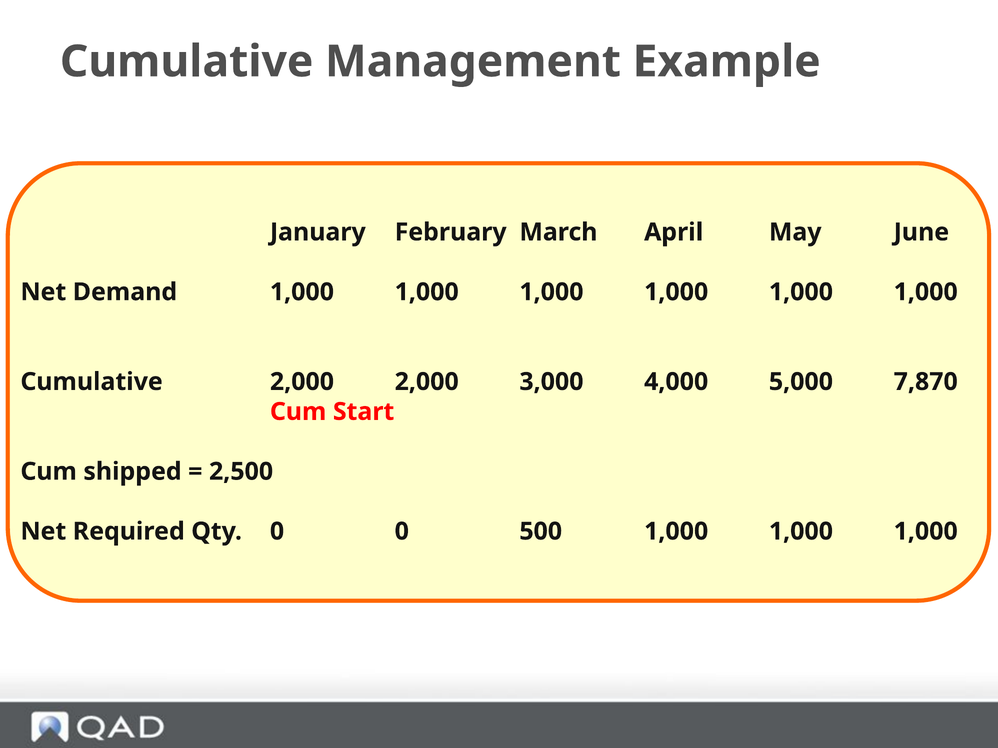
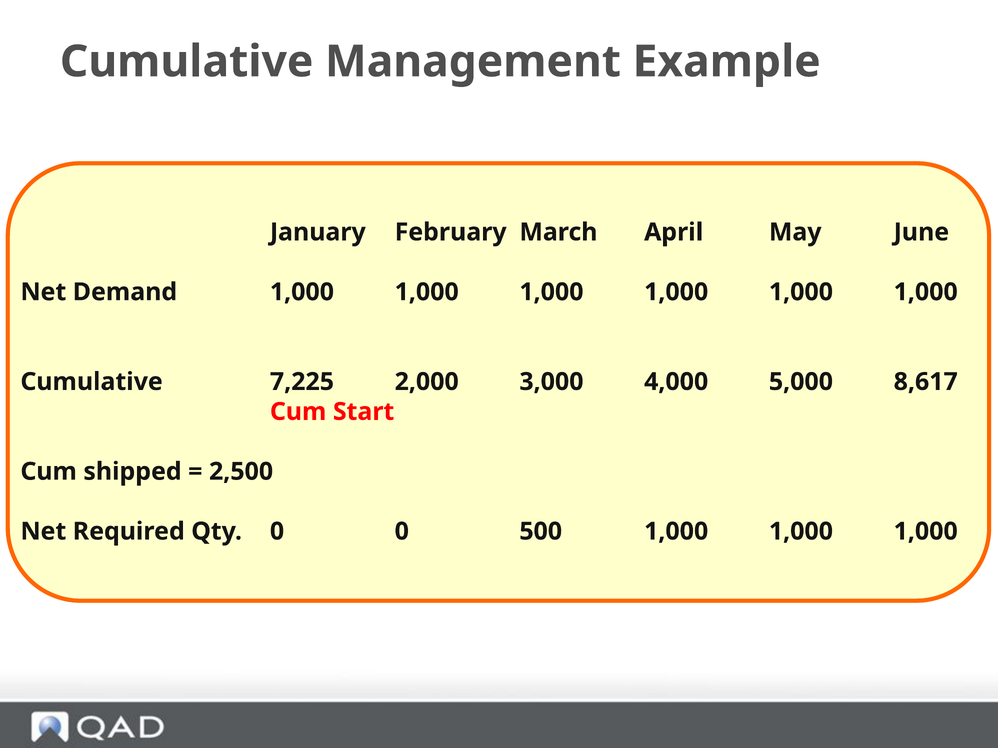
Cumulative 2,000: 2,000 -> 7,225
7,870: 7,870 -> 8,617
